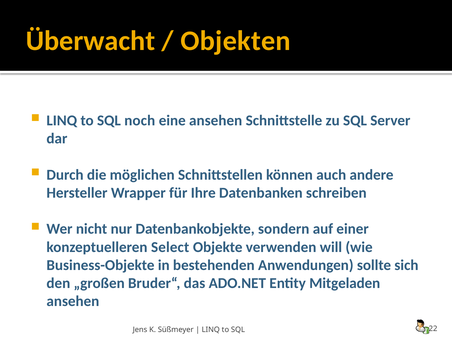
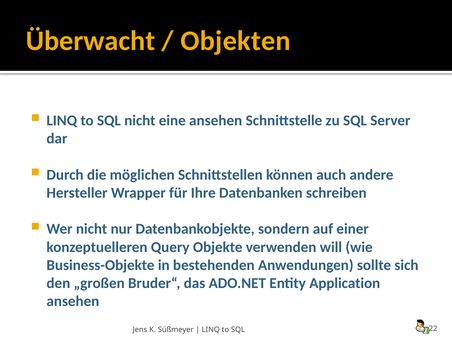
SQL noch: noch -> nicht
Select: Select -> Query
Mitgeladen: Mitgeladen -> Application
